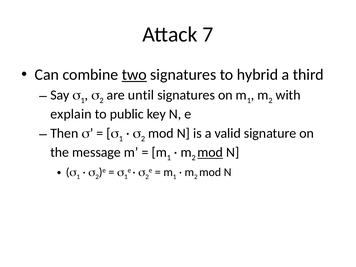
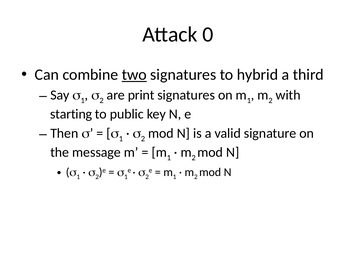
7: 7 -> 0
until: until -> print
explain: explain -> starting
mod at (210, 152) underline: present -> none
